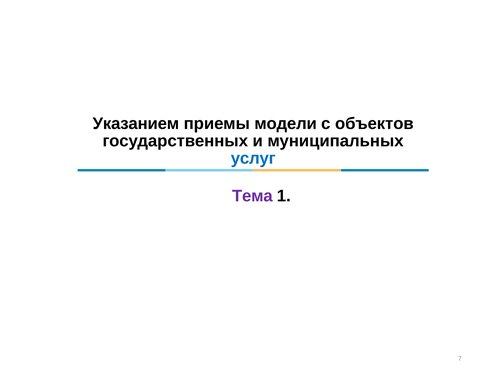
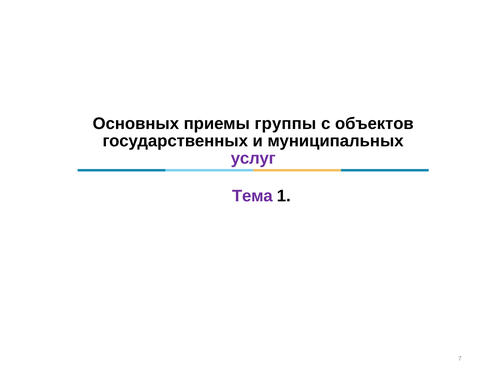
Указанием: Указанием -> Основных
модели: модели -> группы
услуг colour: blue -> purple
